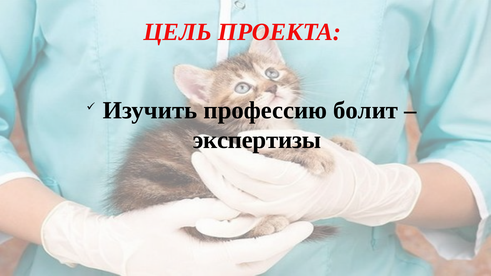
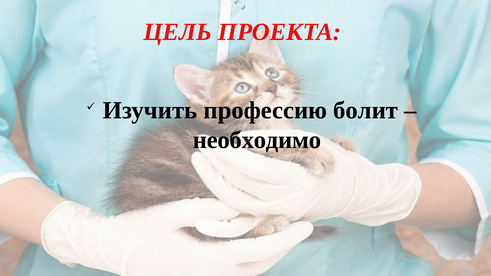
экспертизы: экспертизы -> необходимо
